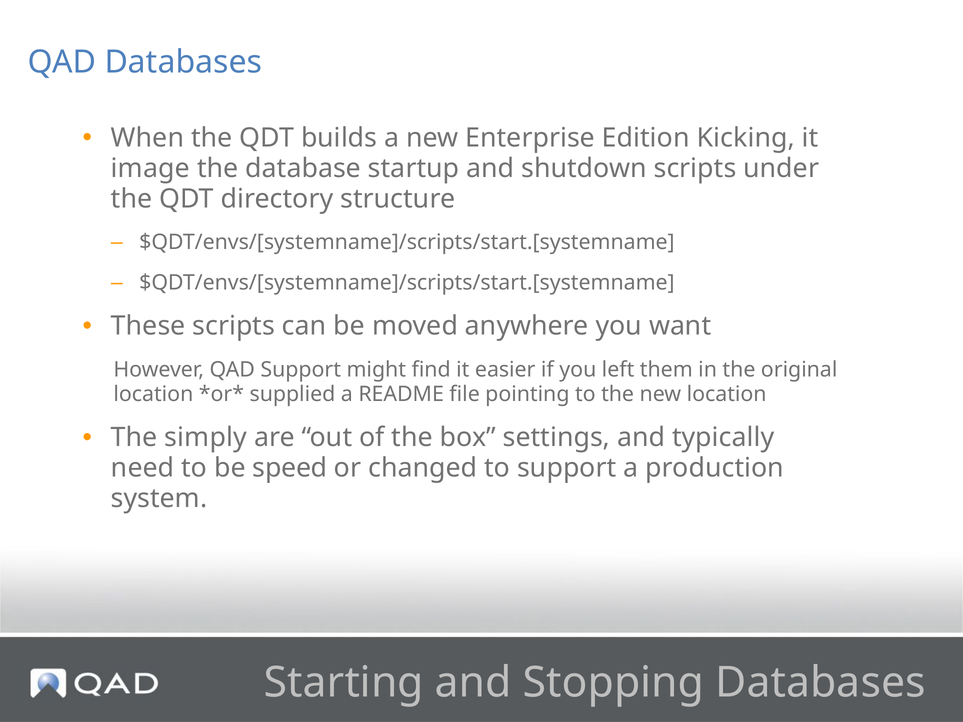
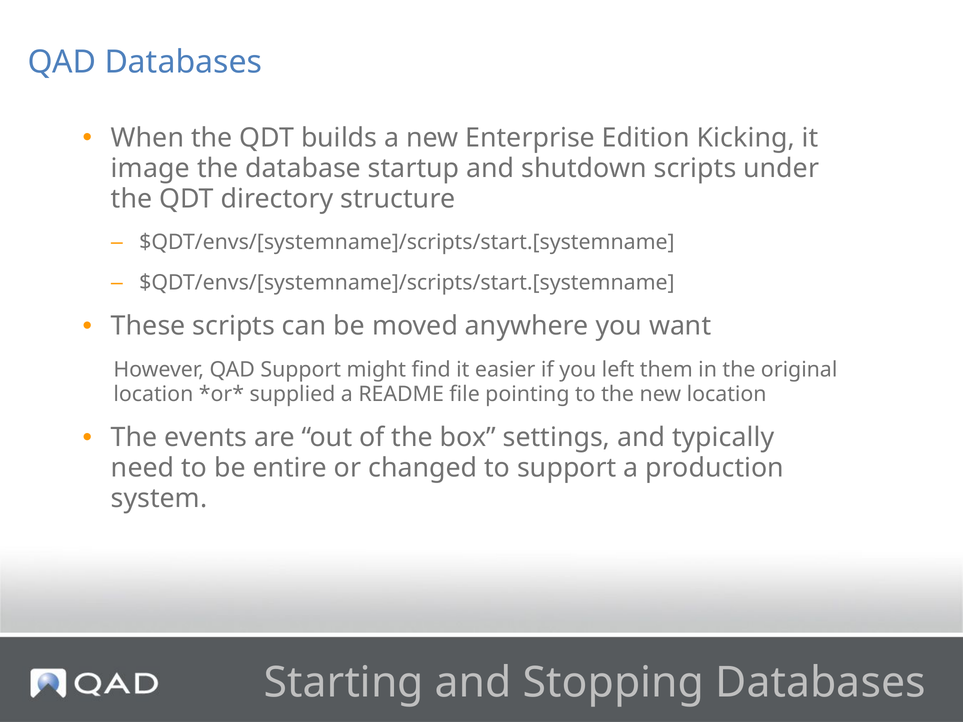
simply: simply -> events
speed: speed -> entire
